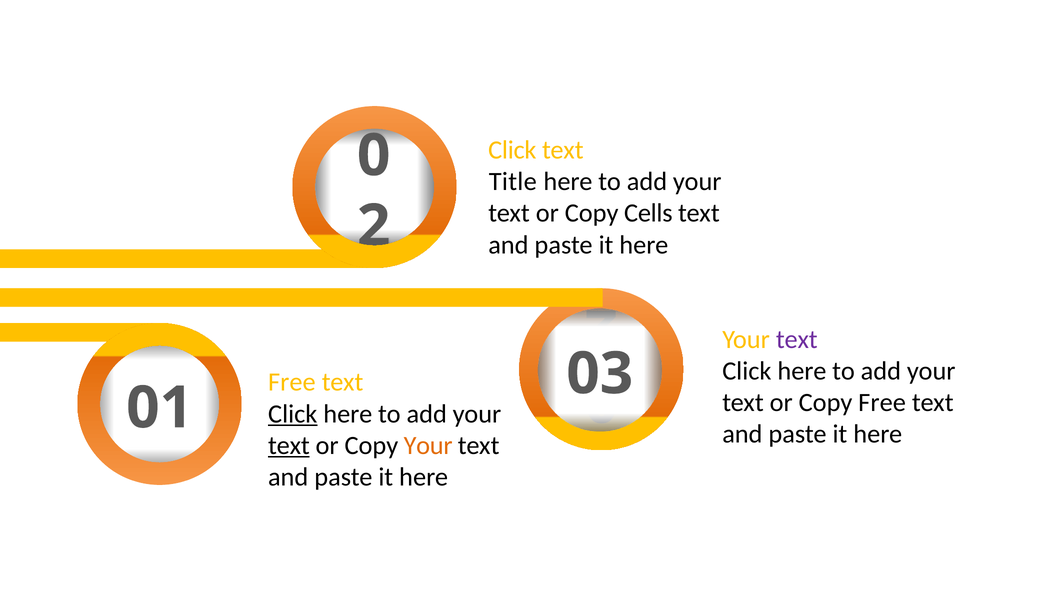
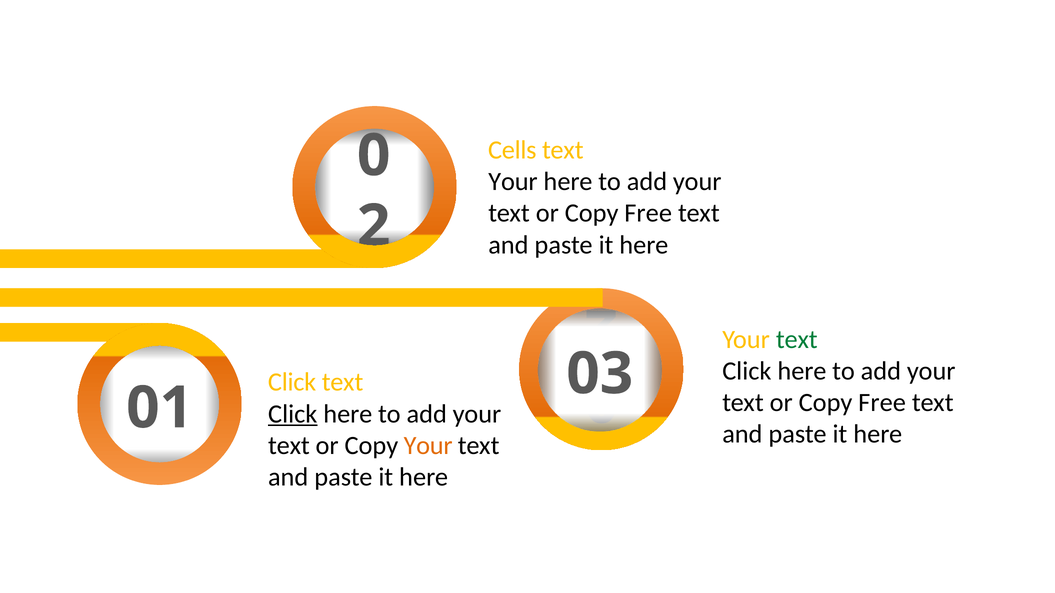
Click at (512, 150): Click -> Cells
Title at (513, 182): Title -> Your
Cells at (648, 213): Cells -> Free
text at (797, 340) colour: purple -> green
Free at (292, 382): Free -> Click
text at (289, 446) underline: present -> none
